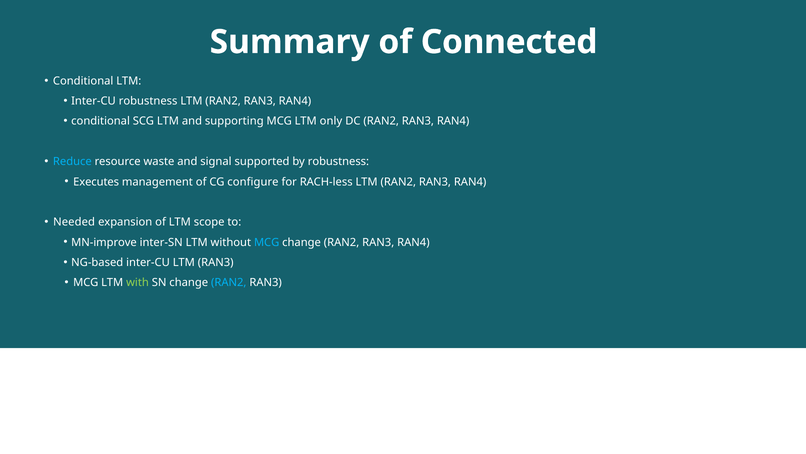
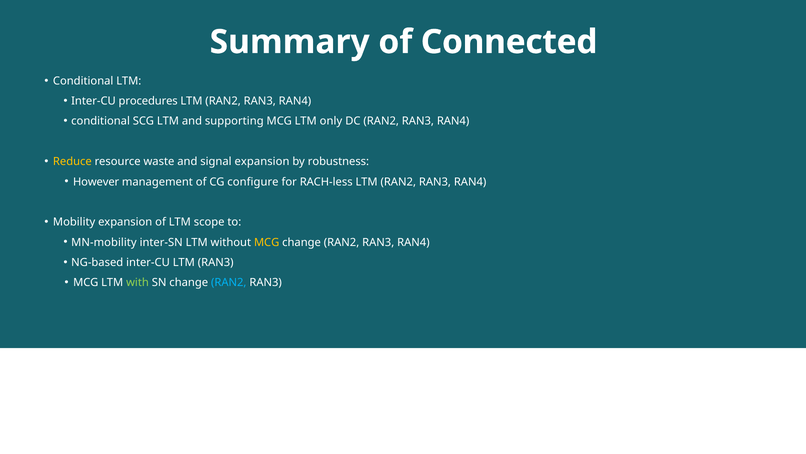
Inter-CU robustness: robustness -> procedures
Reduce colour: light blue -> yellow
signal supported: supported -> expansion
Executes: Executes -> However
Needed: Needed -> Mobility
MN-improve: MN-improve -> MN-mobility
MCG at (267, 242) colour: light blue -> yellow
